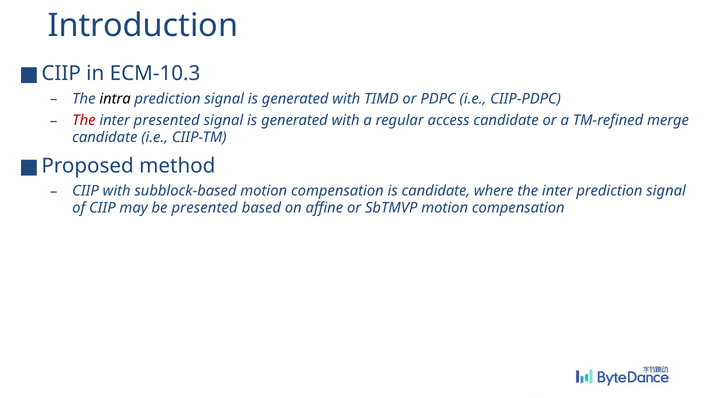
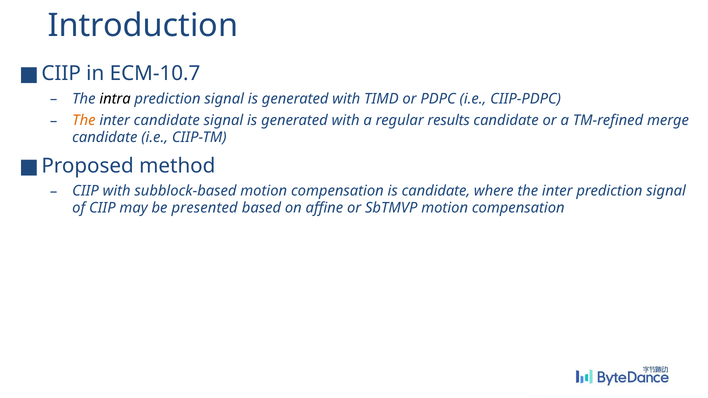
ECM-10.3: ECM-10.3 -> ECM-10.7
The at (84, 121) colour: red -> orange
inter presented: presented -> candidate
access: access -> results
